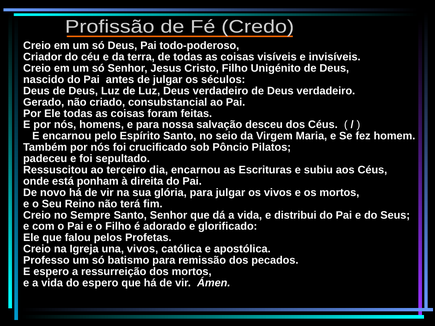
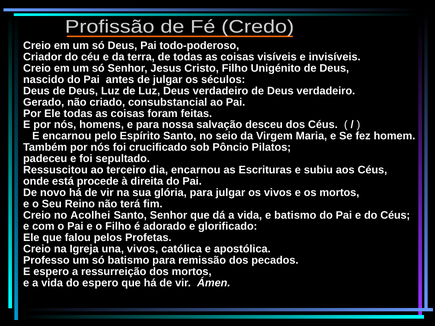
ponham: ponham -> procede
Sempre: Sempre -> Acolhei
e distribui: distribui -> batismo
do Seus: Seus -> Céus
